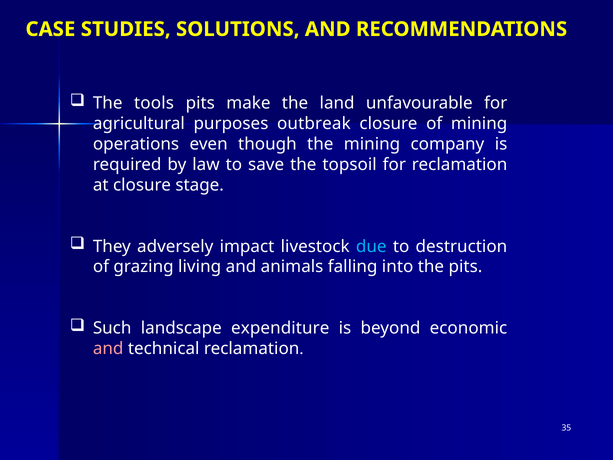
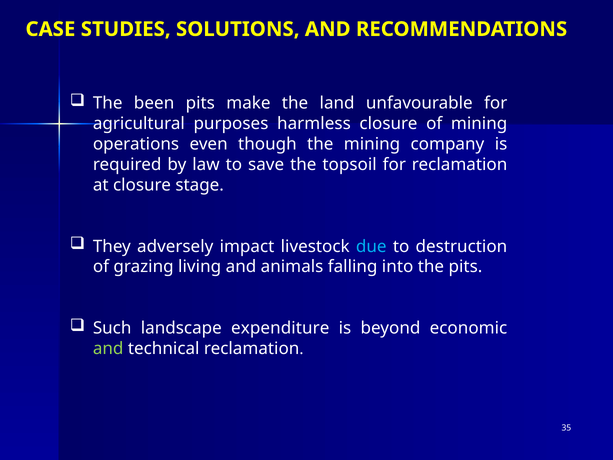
tools: tools -> been
outbreak: outbreak -> harmless
and at (108, 348) colour: pink -> light green
